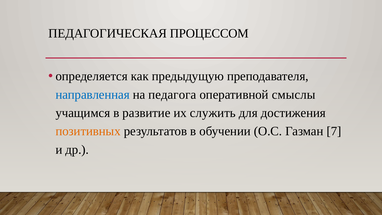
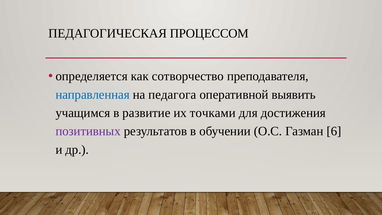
предыдущую: предыдущую -> сотворчество
смыслы: смыслы -> выявить
служить: служить -> точками
позитивных colour: orange -> purple
7: 7 -> 6
